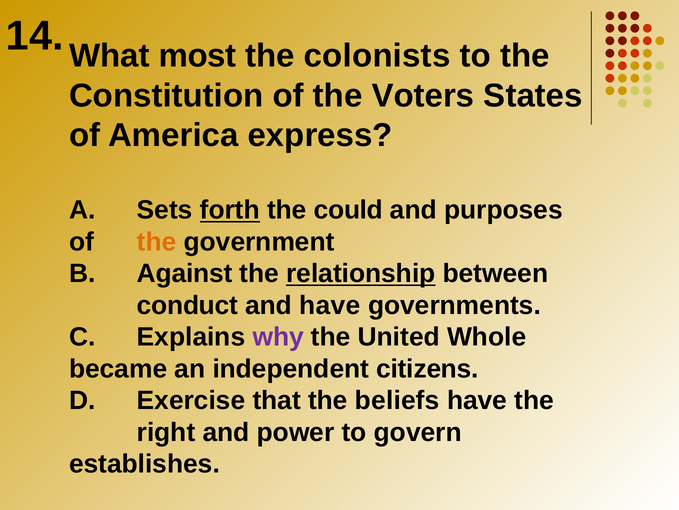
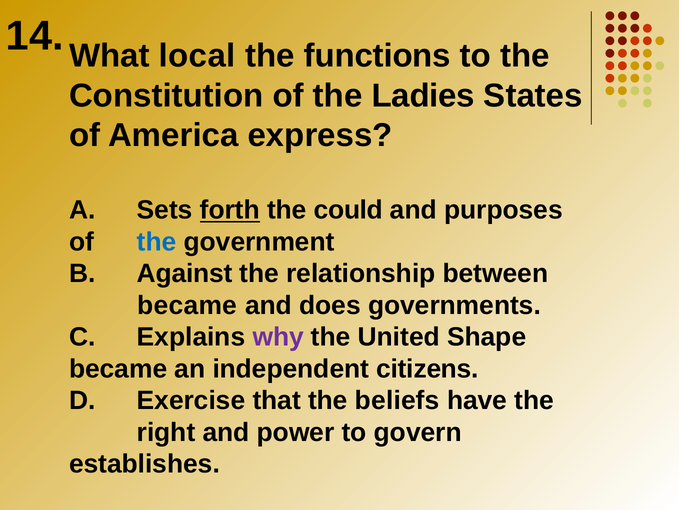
most: most -> local
colonists: colonists -> functions
Voters: Voters -> Ladies
the at (157, 242) colour: orange -> blue
relationship underline: present -> none
conduct at (188, 305): conduct -> became
and have: have -> does
Whole: Whole -> Shape
